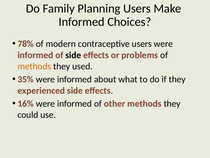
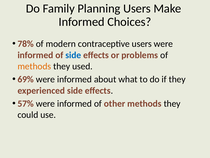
side at (73, 55) colour: black -> blue
35%: 35% -> 69%
16%: 16% -> 57%
